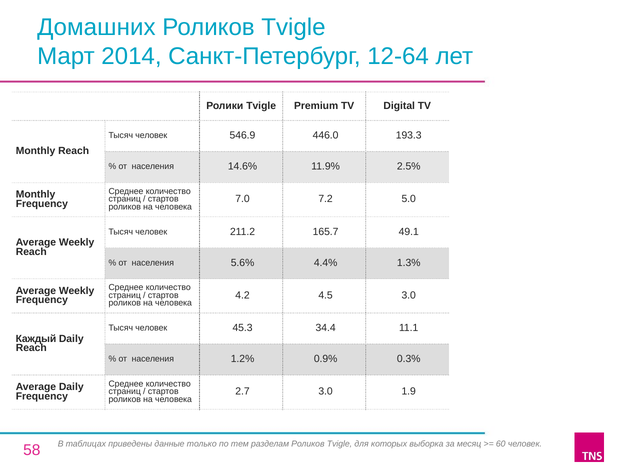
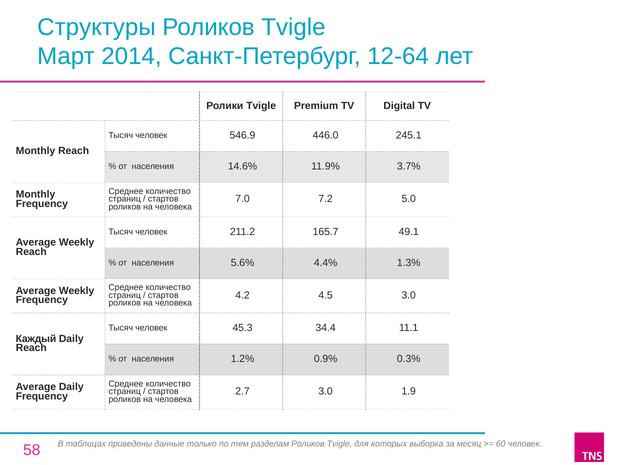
Домашних: Домашних -> Структуры
193.3: 193.3 -> 245.1
2.5%: 2.5% -> 3.7%
